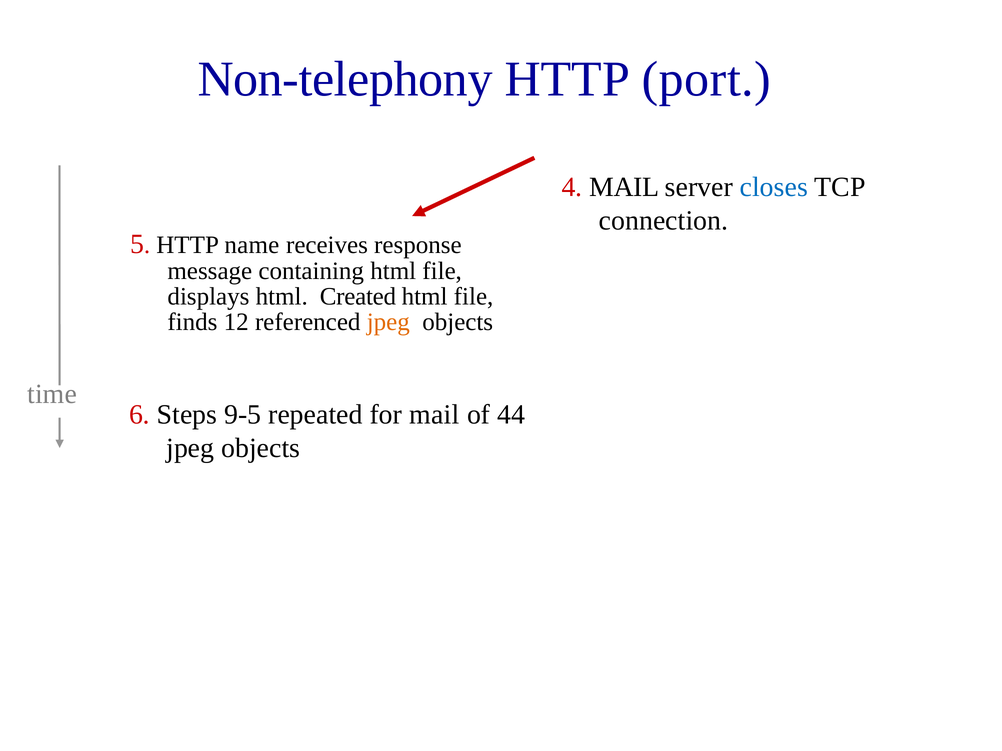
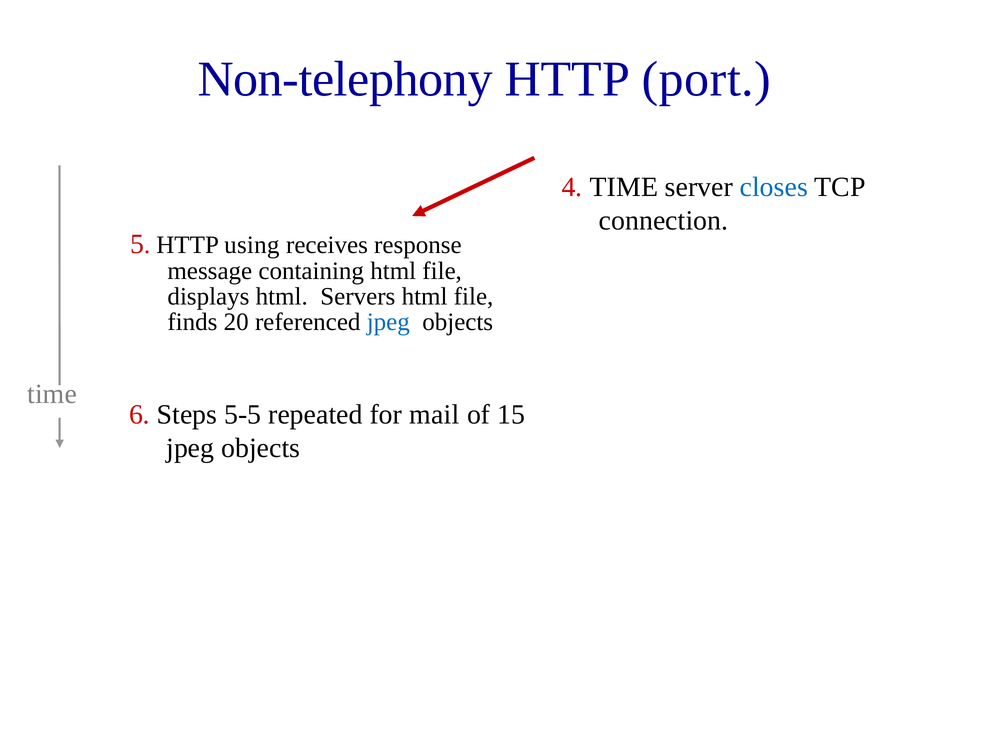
4 MAIL: MAIL -> TIME
name: name -> using
Created: Created -> Servers
12: 12 -> 20
jpeg at (388, 322) colour: orange -> blue
9-5: 9-5 -> 5-5
44: 44 -> 15
